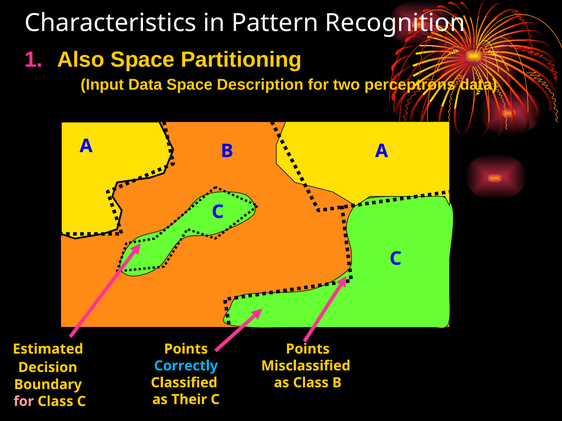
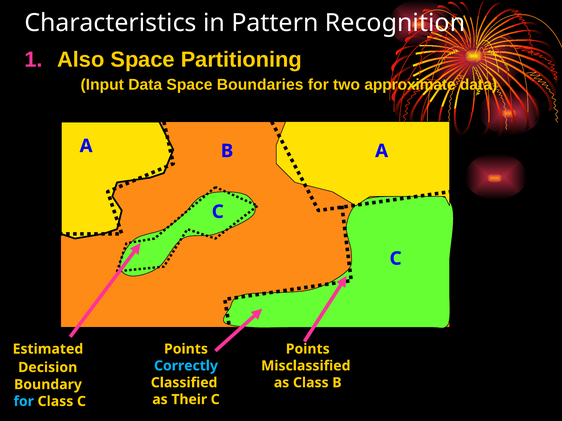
Description: Description -> Boundaries
perceptrons: perceptrons -> approximate
for at (24, 402) colour: pink -> light blue
